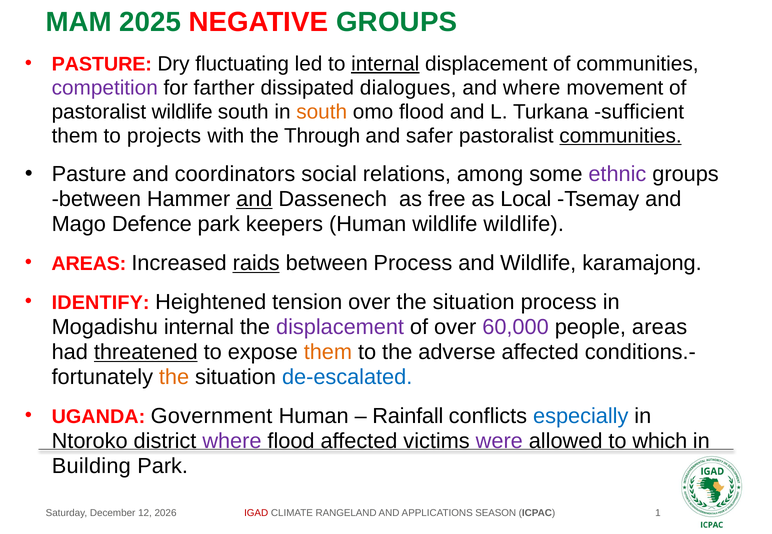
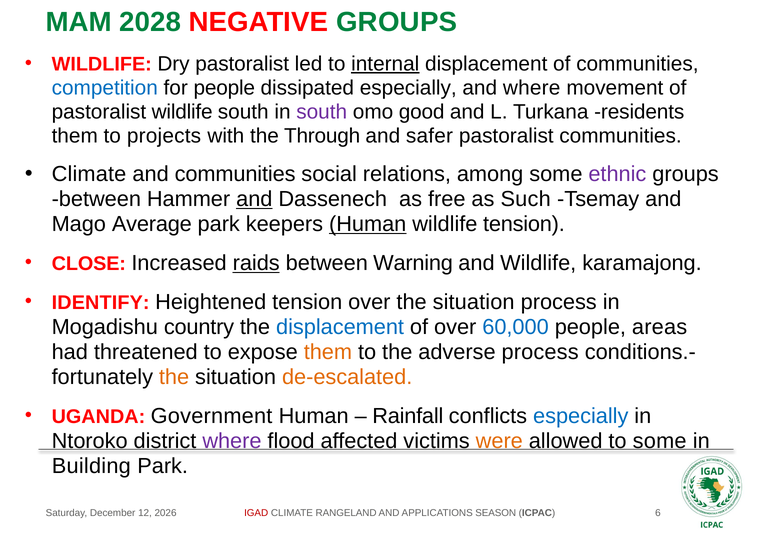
2025: 2025 -> 2028
PASTURE at (102, 64): PASTURE -> WILDLIFE
Dry fluctuating: fluctuating -> pastoralist
competition colour: purple -> blue
for farther: farther -> people
dissipated dialogues: dialogues -> especially
south at (322, 112) colour: orange -> purple
omo flood: flood -> good
sufficient: sufficient -> residents
communities at (621, 136) underline: present -> none
Pasture at (89, 174): Pasture -> Climate
and coordinators: coordinators -> communities
Local: Local -> Such
Defence: Defence -> Average
Human at (368, 224) underline: none -> present
wildlife wildlife: wildlife -> tension
AREAS at (89, 264): AREAS -> CLOSE
between Process: Process -> Warning
Mogadishu internal: internal -> country
displacement at (340, 327) colour: purple -> blue
60,000 colour: purple -> blue
threatened underline: present -> none
adverse affected: affected -> process
de-escalated colour: blue -> orange
were colour: purple -> orange
to which: which -> some
1: 1 -> 6
